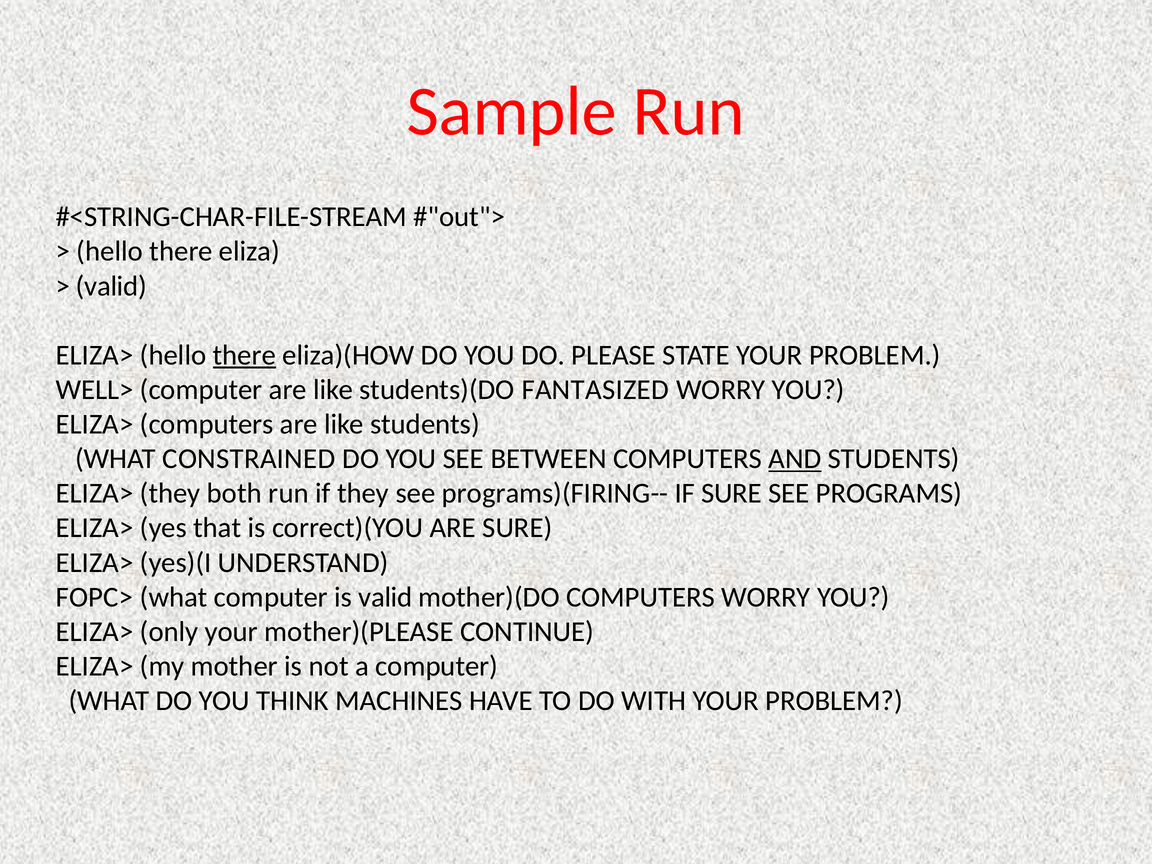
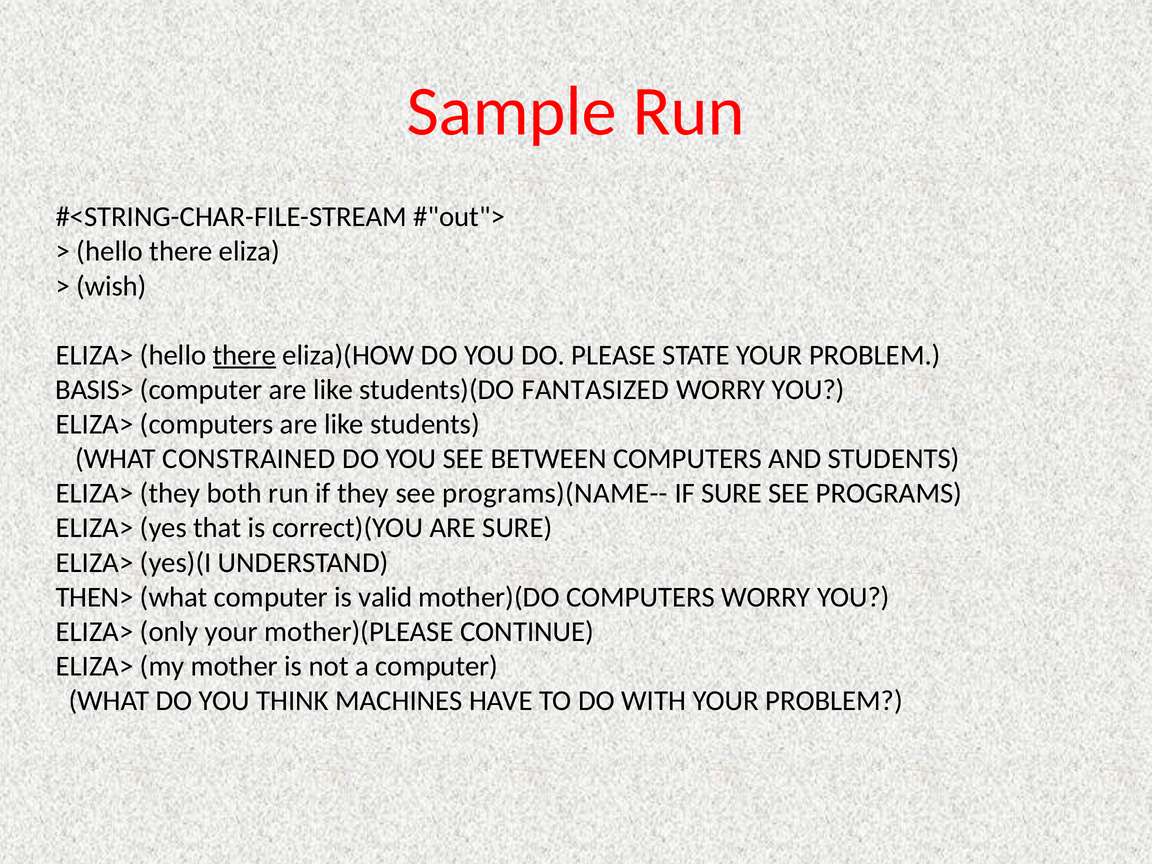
valid at (111, 286): valid -> wish
WELL>: WELL> -> BASIS>
AND underline: present -> none
programs)(FIRING--: programs)(FIRING-- -> programs)(NAME--
FOPC>: FOPC> -> THEN>
